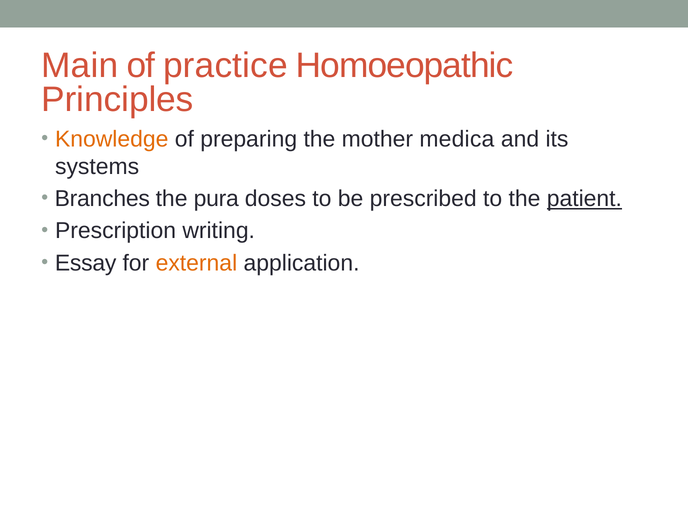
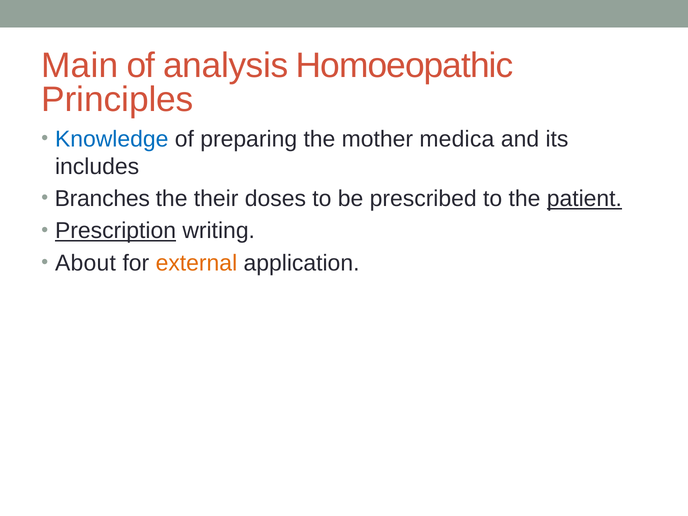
practice: practice -> analysis
Knowledge colour: orange -> blue
systems: systems -> includes
pura: pura -> their
Prescription underline: none -> present
Essay: Essay -> About
